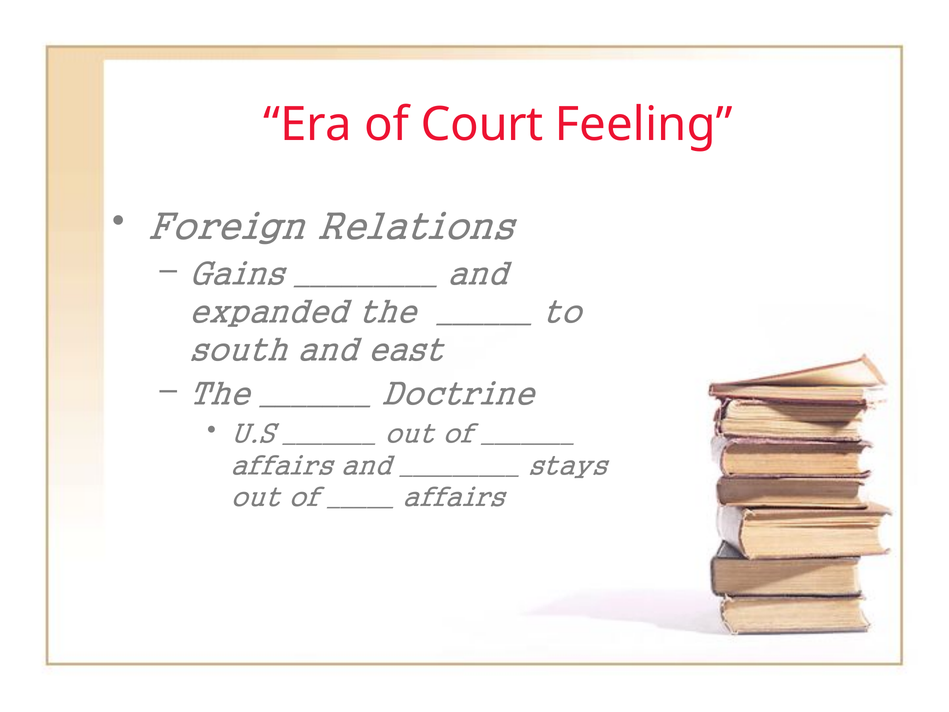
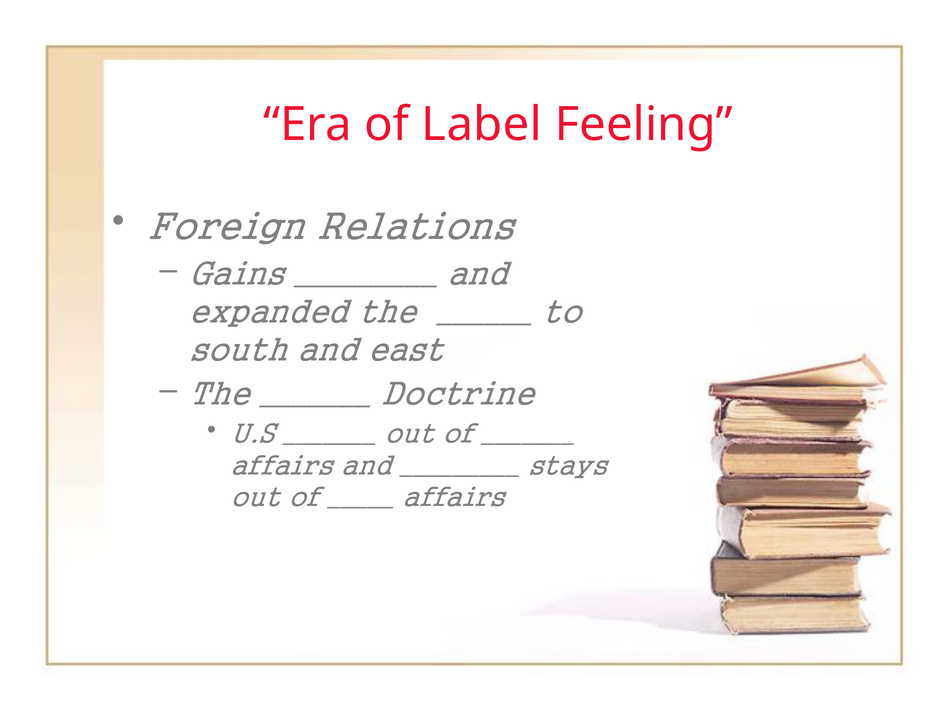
Court: Court -> Label
